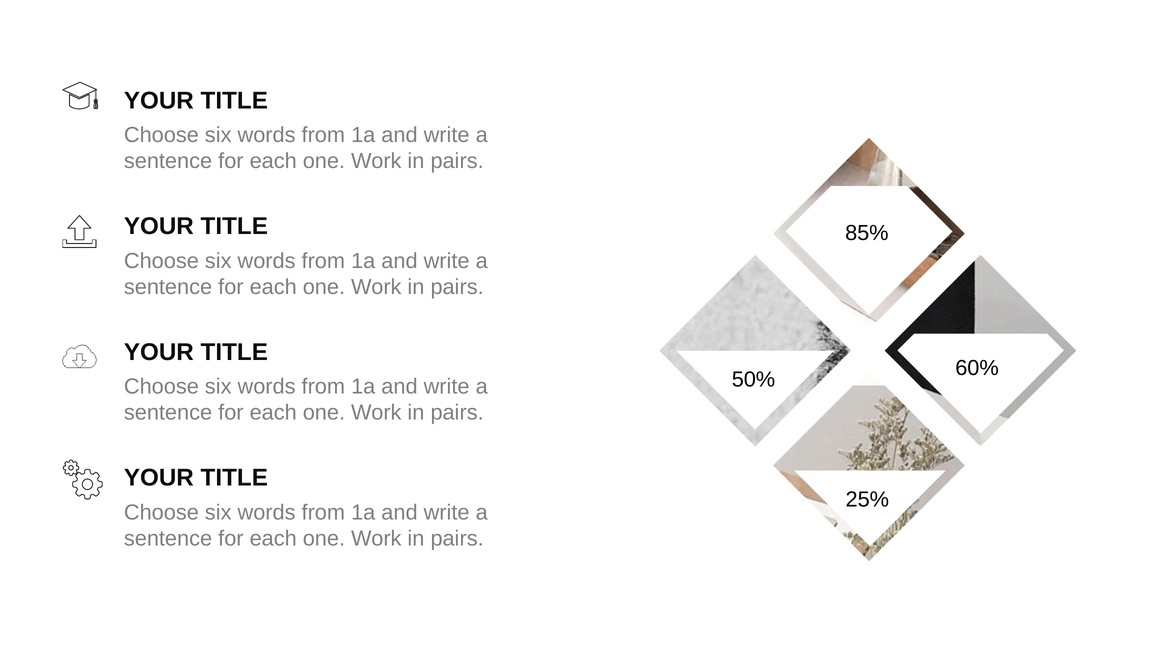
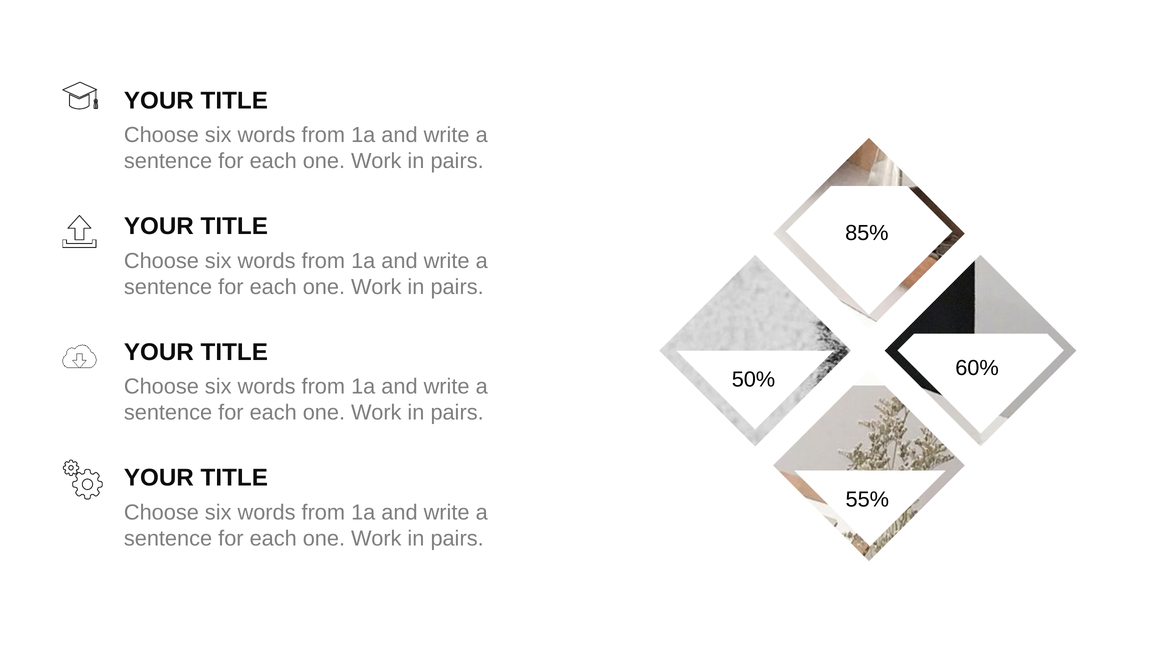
25%: 25% -> 55%
